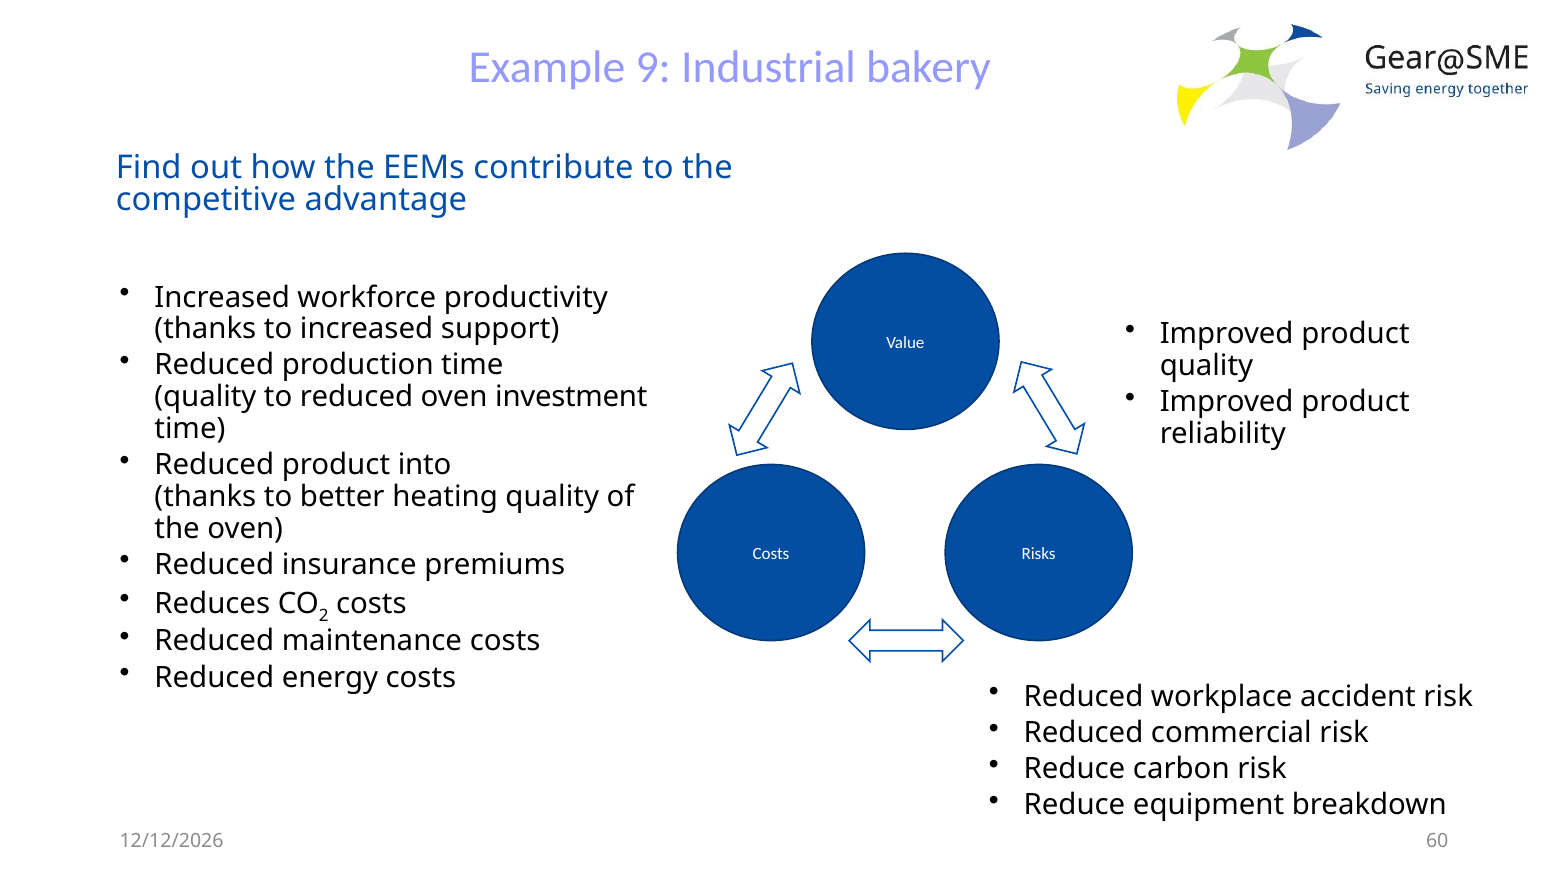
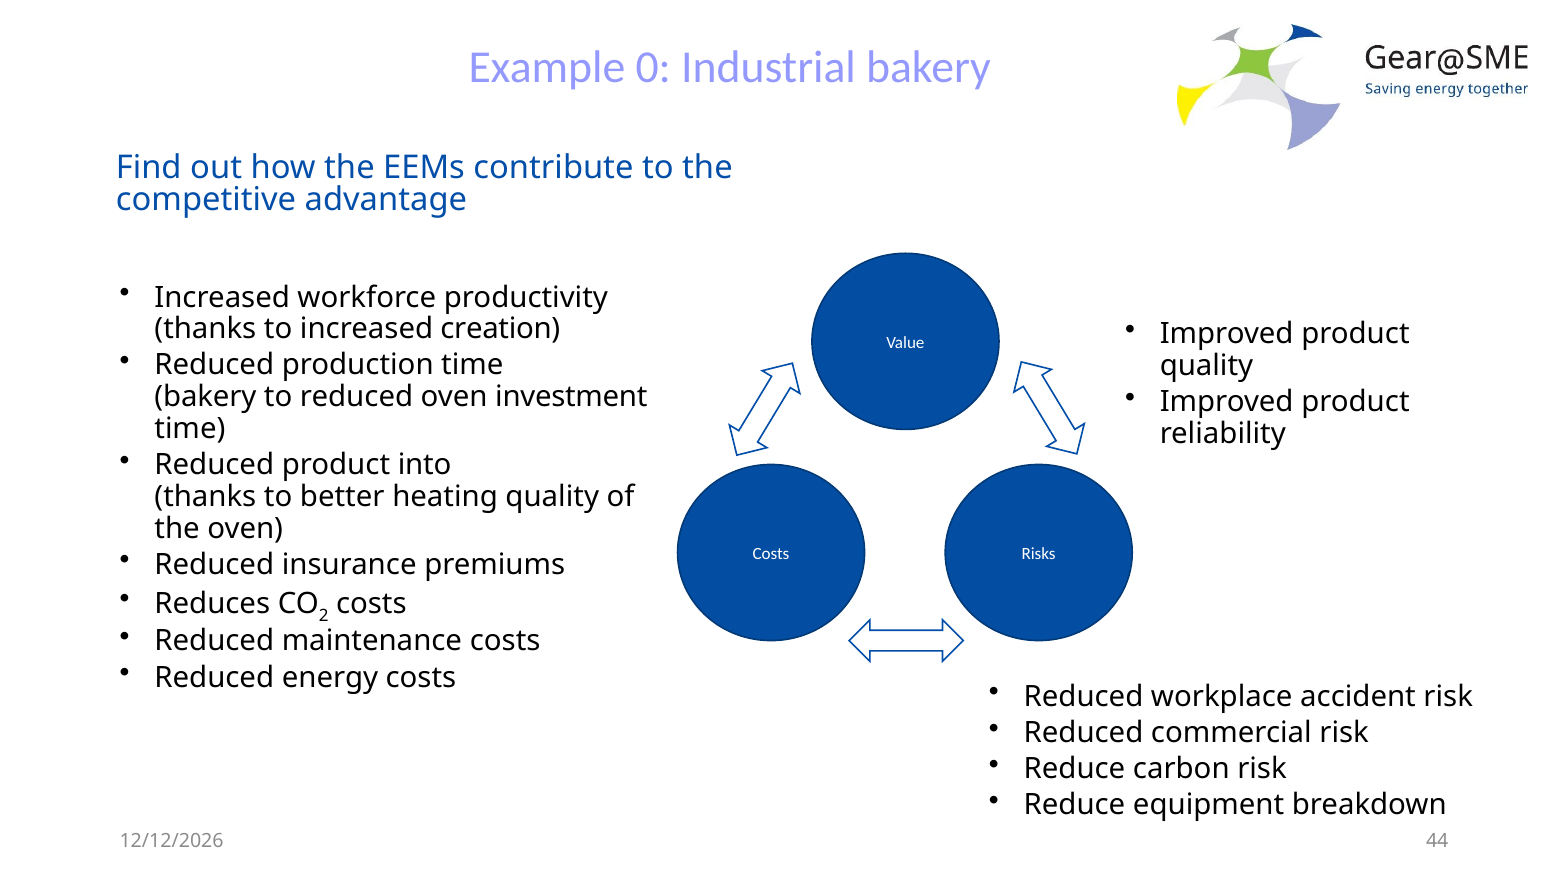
9: 9 -> 0
support: support -> creation
quality at (205, 397): quality -> bakery
60: 60 -> 44
